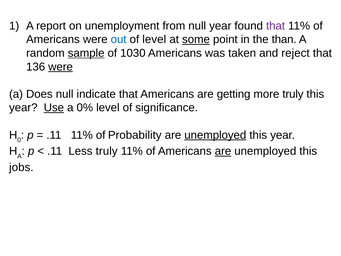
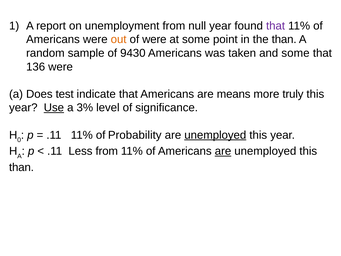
out colour: blue -> orange
of level: level -> were
some at (196, 39) underline: present -> none
sample underline: present -> none
1030: 1030 -> 9430
and reject: reject -> some
were at (61, 67) underline: present -> none
Does null: null -> test
getting: getting -> means
0%: 0% -> 3%
Less truly: truly -> from
jobs at (21, 167): jobs -> than
